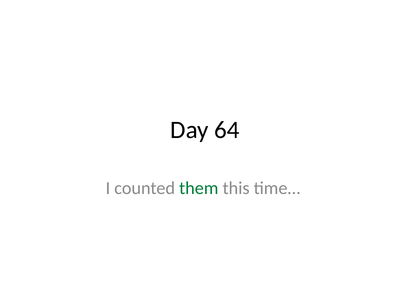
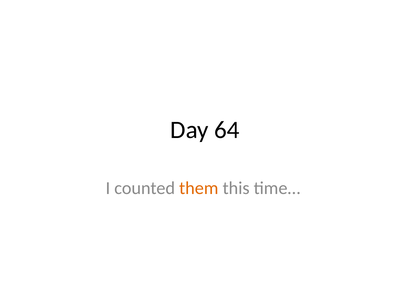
them colour: green -> orange
